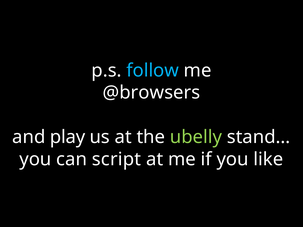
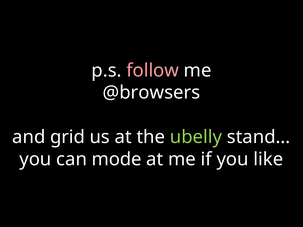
follow colour: light blue -> pink
play: play -> grid
script: script -> mode
